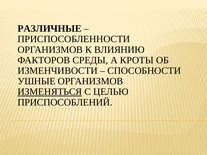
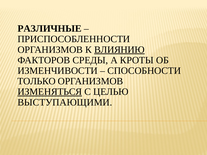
ВЛИЯНИЮ underline: none -> present
УШНЫЕ: УШНЫЕ -> ТОЛЬКО
ПРИСПОСОБЛЕНИЙ: ПРИСПОСОБЛЕНИЙ -> ВЫСТУПАЮЩИМИ
